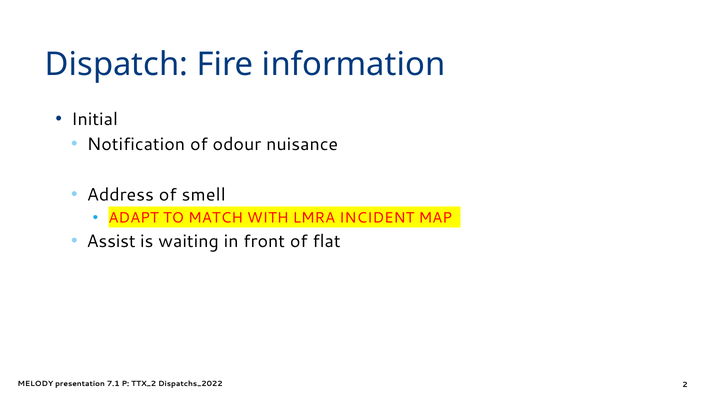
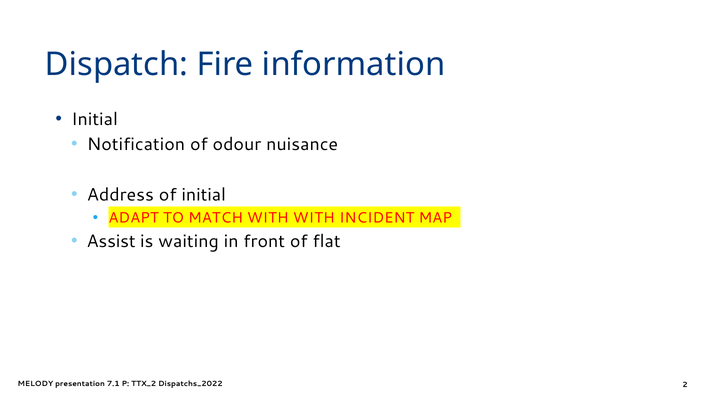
of smell: smell -> initial
WITH LMRA: LMRA -> WITH
